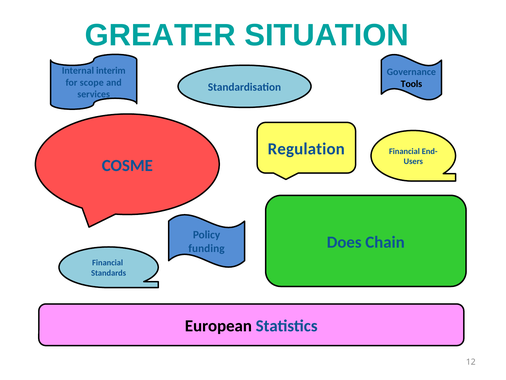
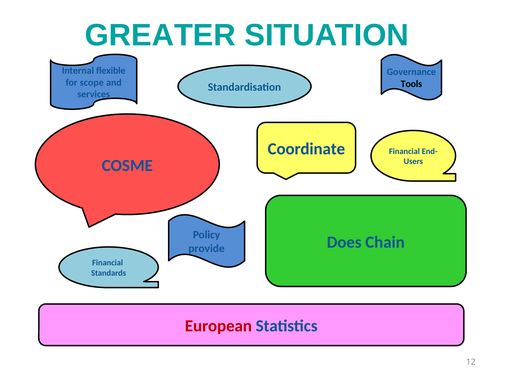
interim: interim -> flexible
Regulation: Regulation -> Coordinate
funding: funding -> provide
European colour: black -> red
